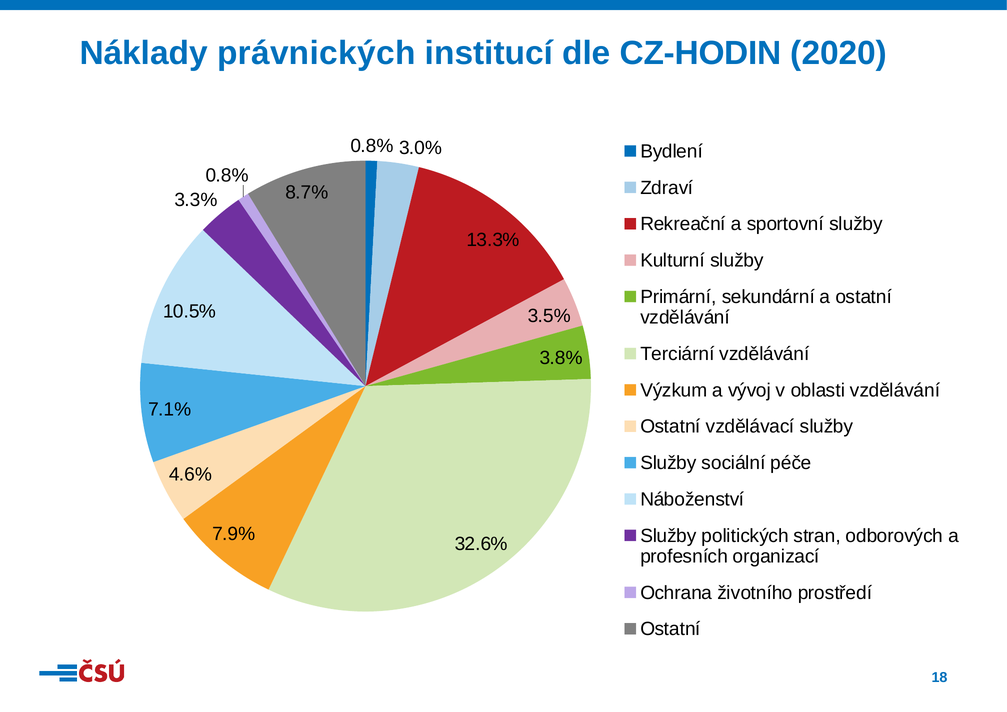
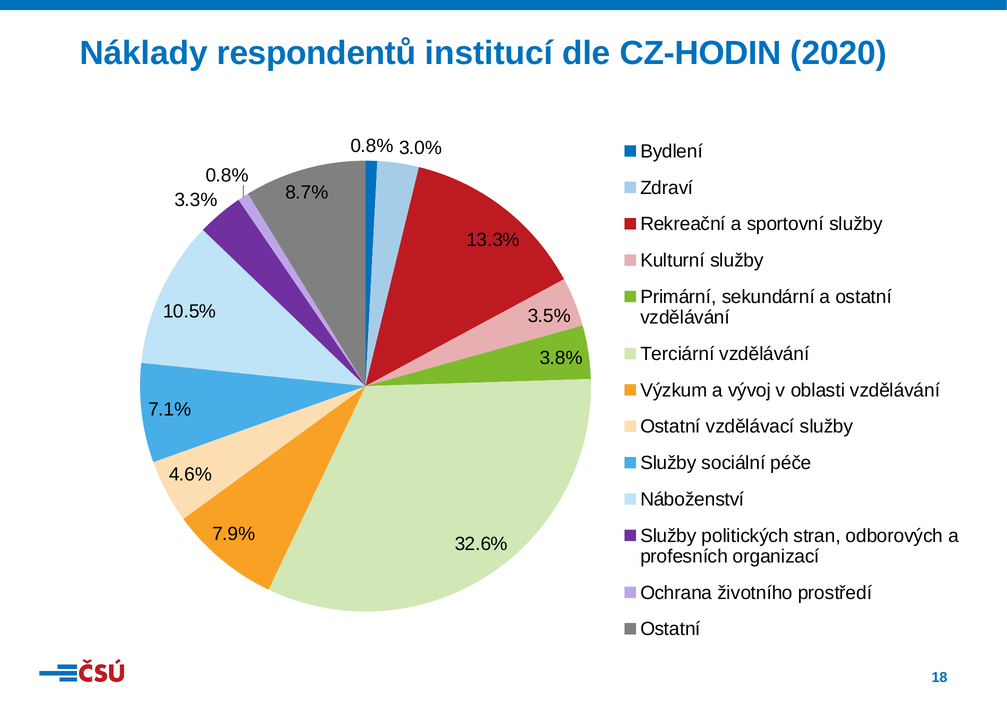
právnických: právnických -> respondentů
